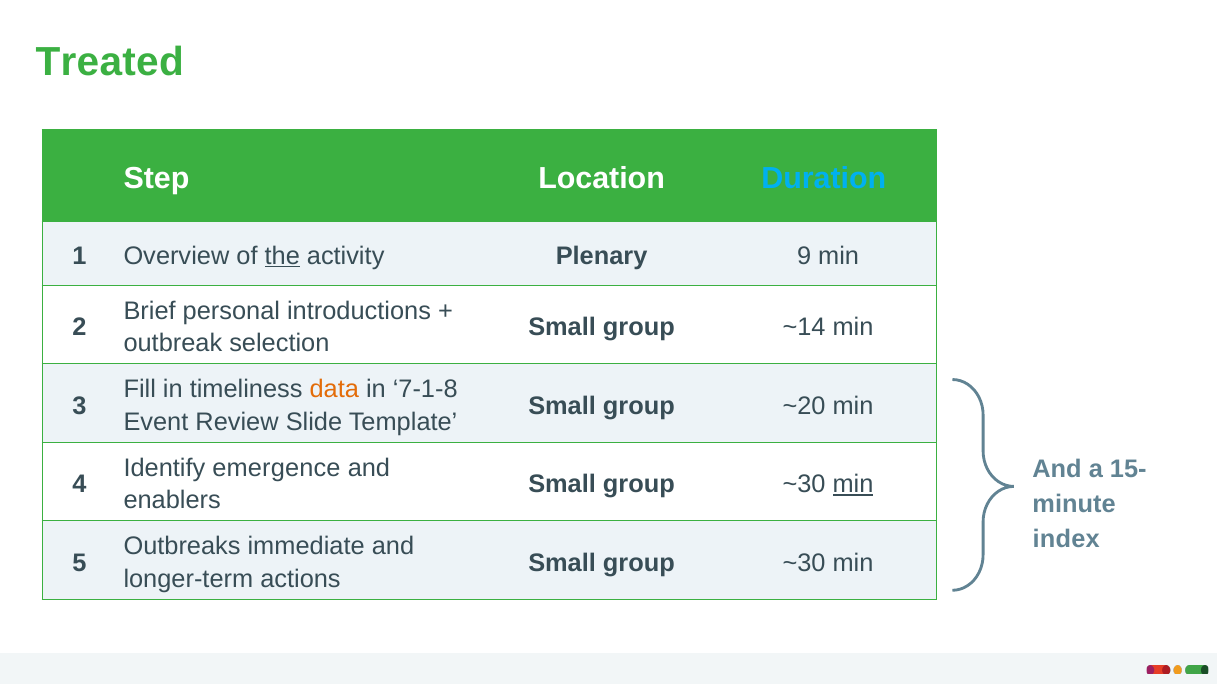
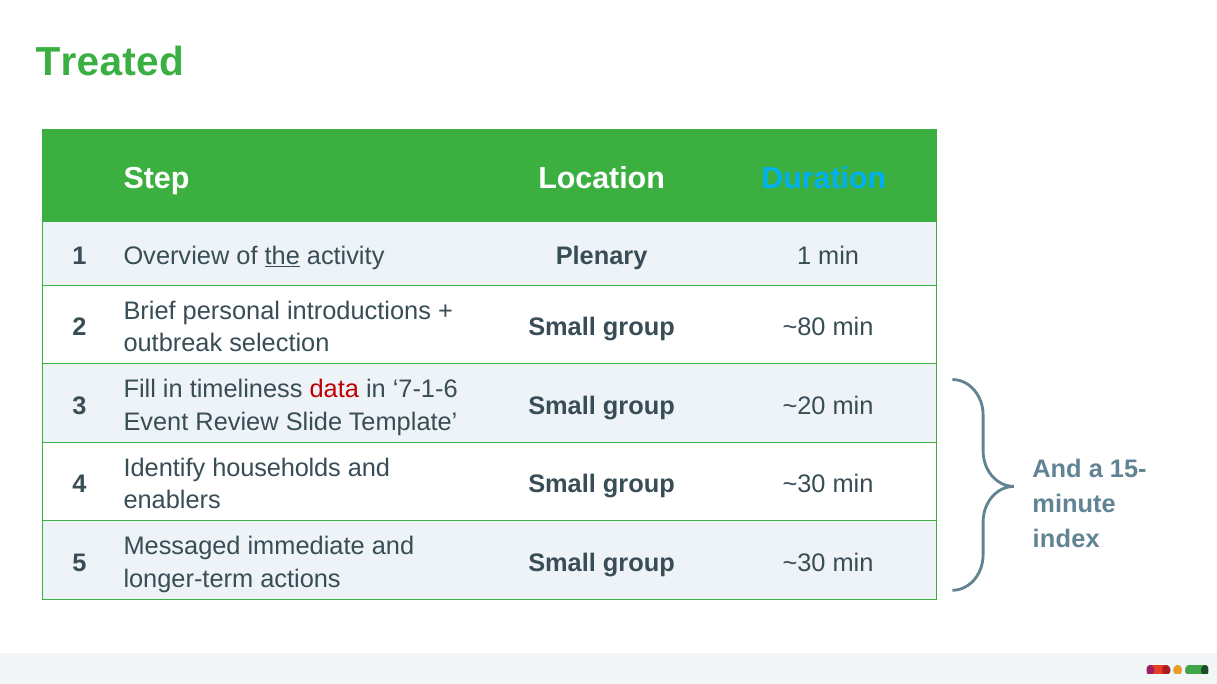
Plenary 9: 9 -> 1
~14: ~14 -> ~80
data colour: orange -> red
7-1-8: 7-1-8 -> 7-1-6
emergence: emergence -> households
min at (853, 485) underline: present -> none
Outbreaks: Outbreaks -> Messaged
